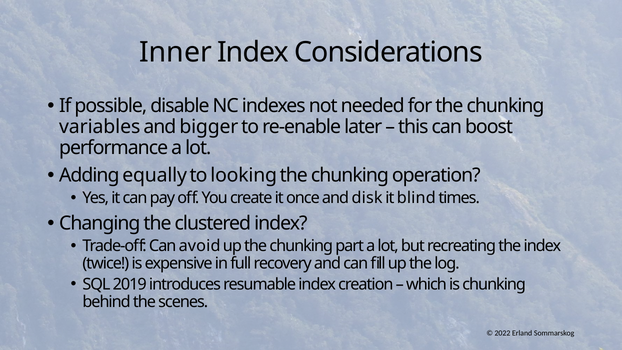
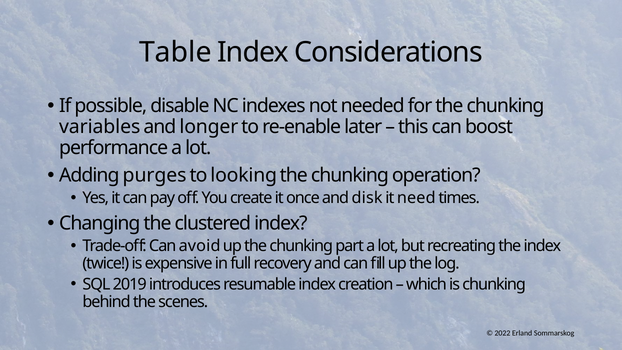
Inner: Inner -> Table
bigger: bigger -> longer
equally: equally -> purges
blind: blind -> need
